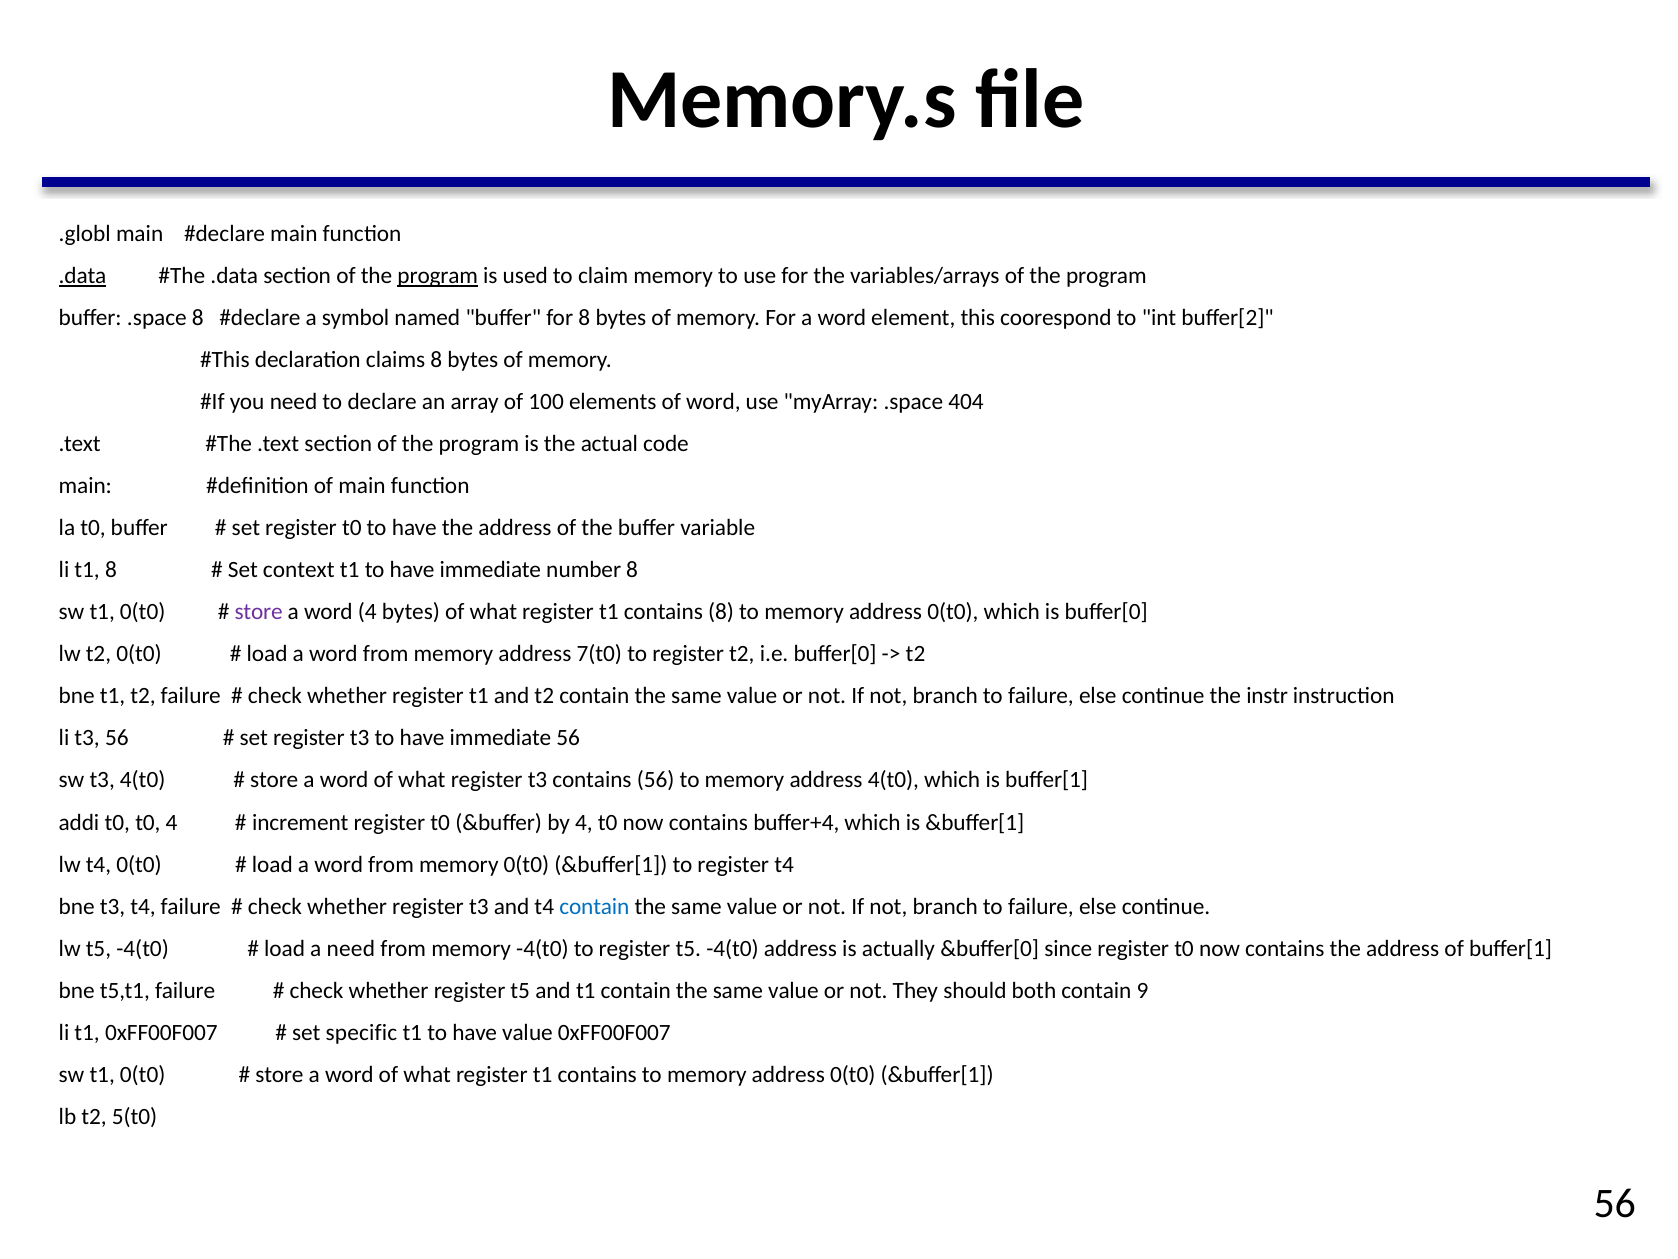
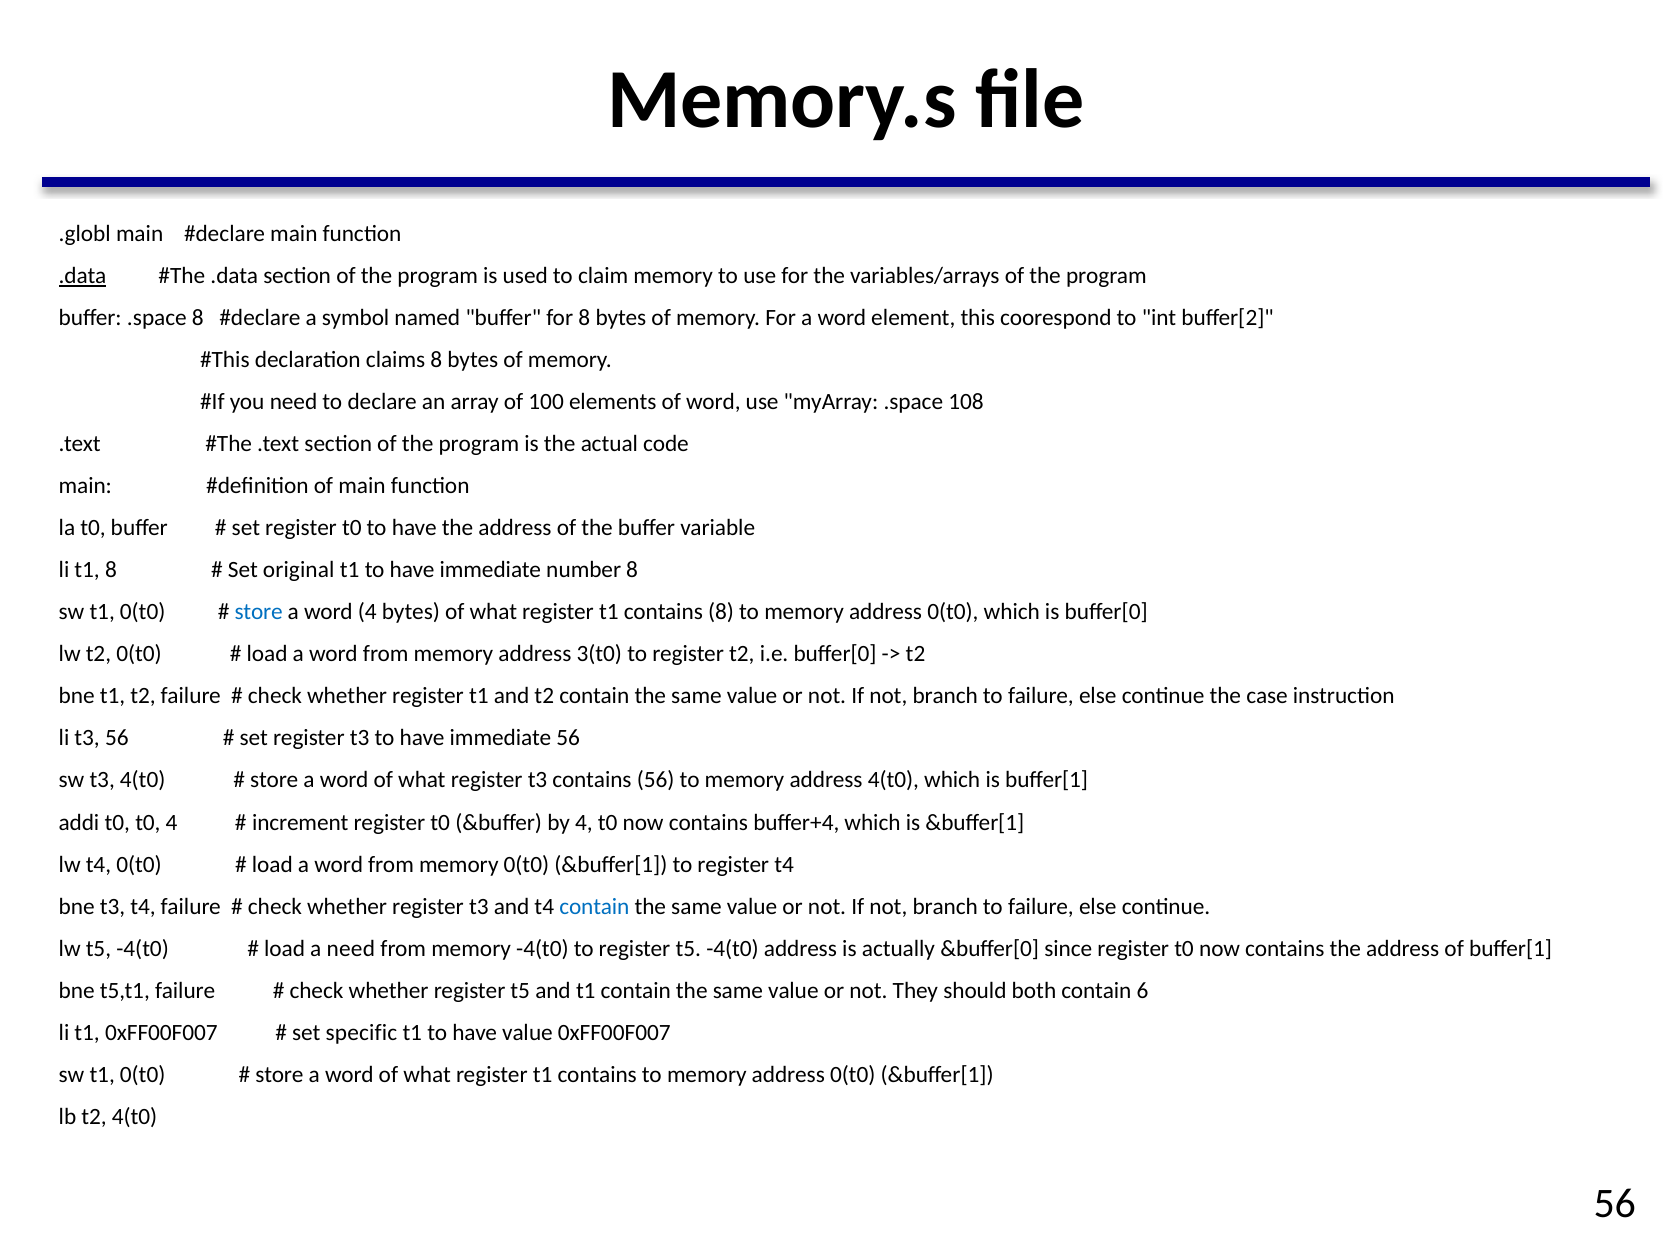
program at (438, 276) underline: present -> none
404: 404 -> 108
context: context -> original
store at (259, 612) colour: purple -> blue
7(t0: 7(t0 -> 3(t0
instr: instr -> case
9: 9 -> 6
t2 5(t0: 5(t0 -> 4(t0
